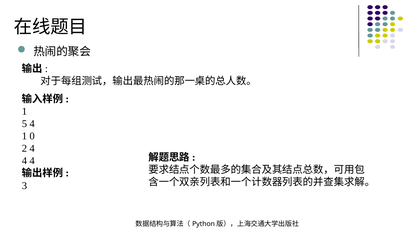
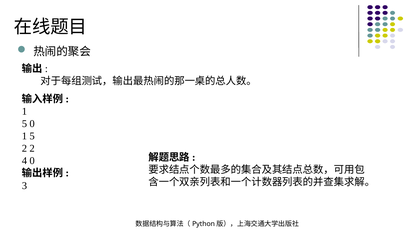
5 4: 4 -> 0
0 at (32, 136): 0 -> 5
2 4: 4 -> 2
4 at (32, 161): 4 -> 0
